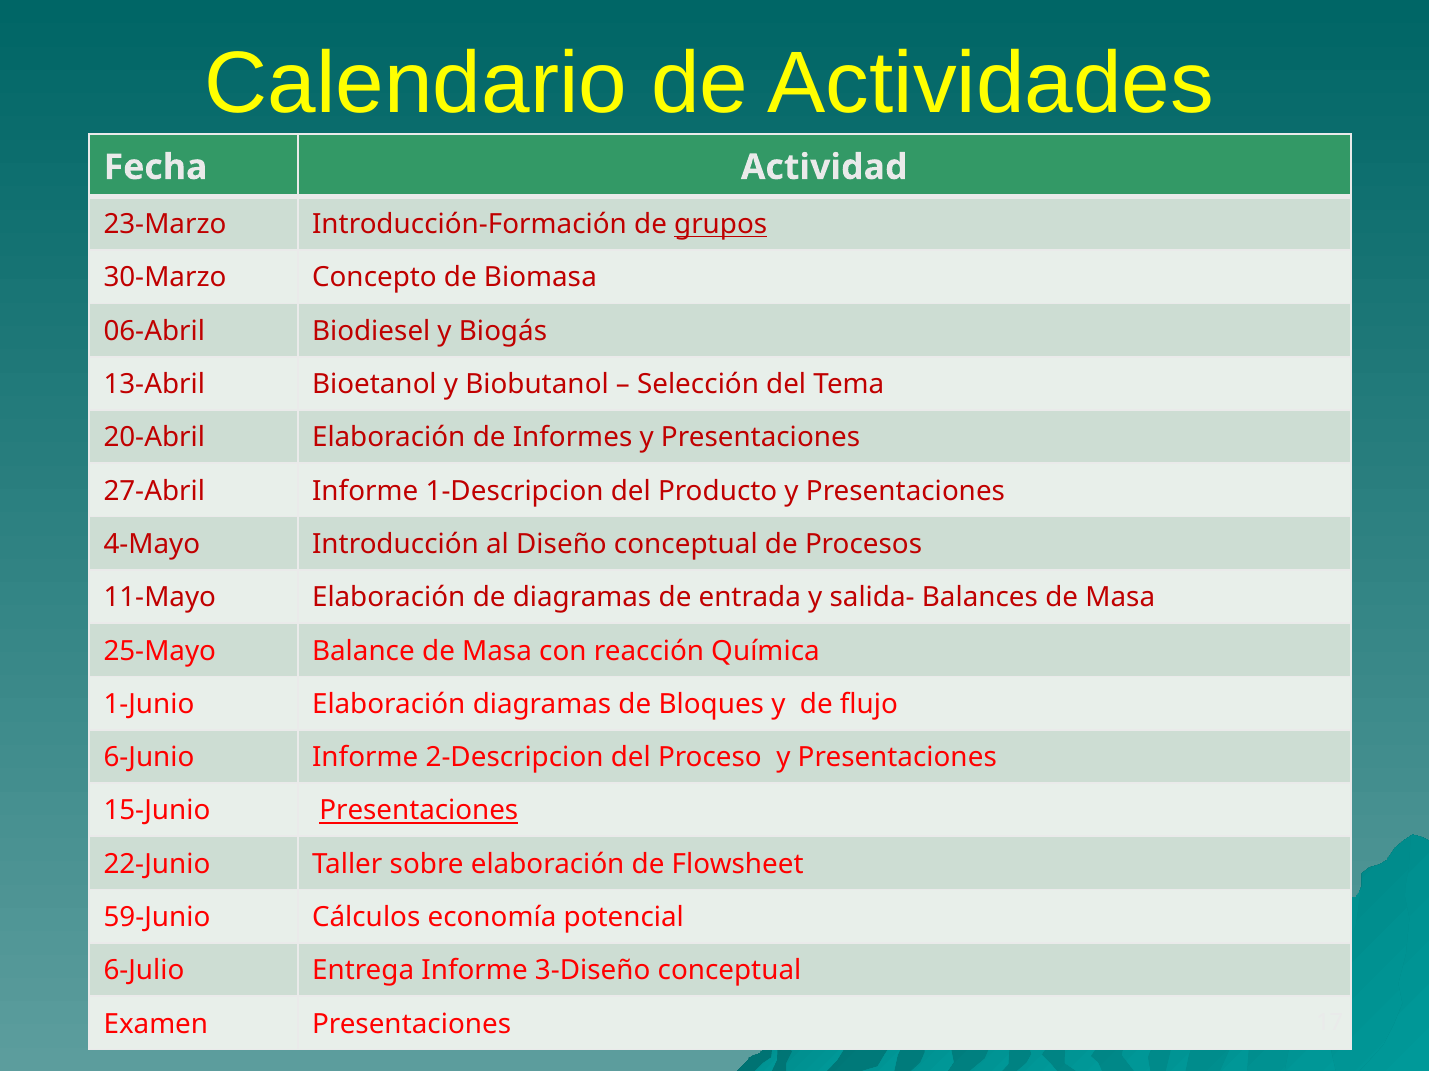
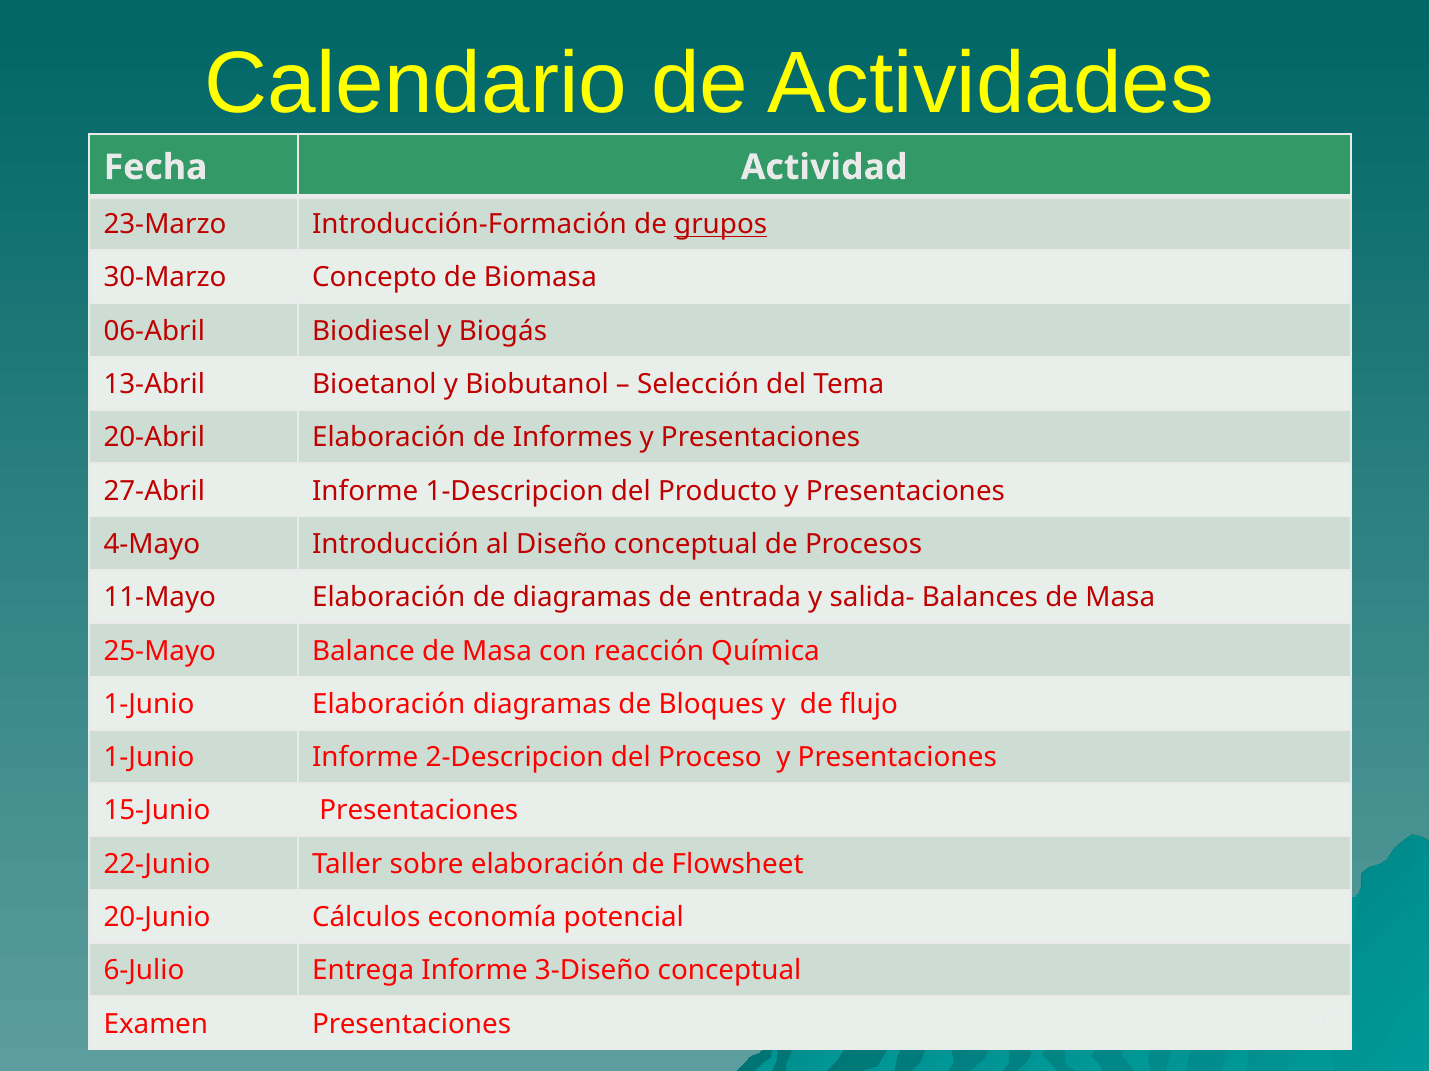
6-Junio at (149, 758): 6-Junio -> 1-Junio
Presentaciones at (419, 811) underline: present -> none
59-Junio: 59-Junio -> 20-Junio
